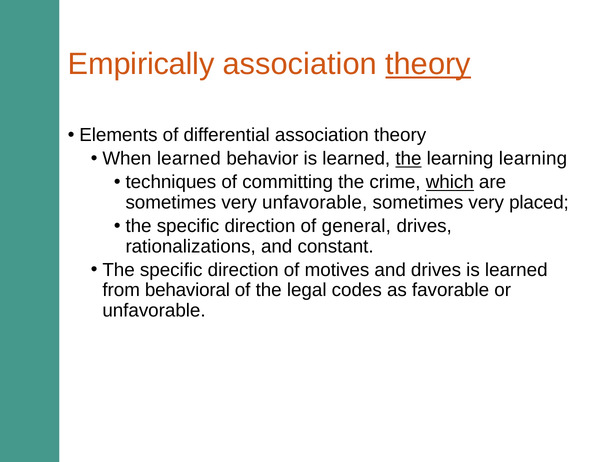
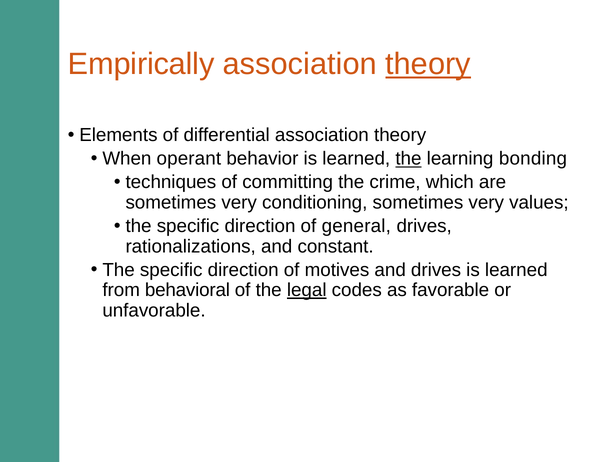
When learned: learned -> operant
learning learning: learning -> bonding
which underline: present -> none
very unfavorable: unfavorable -> conditioning
placed: placed -> values
legal underline: none -> present
